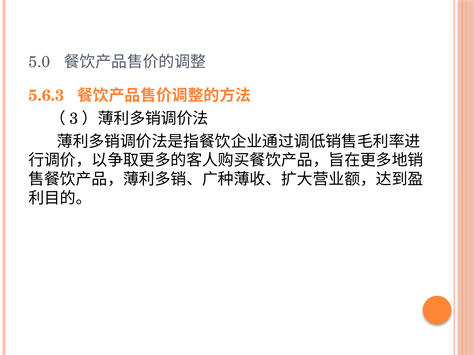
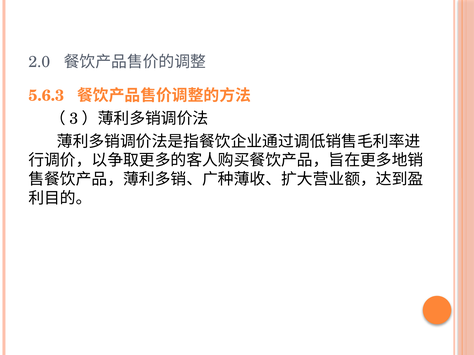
5.0: 5.0 -> 2.0
